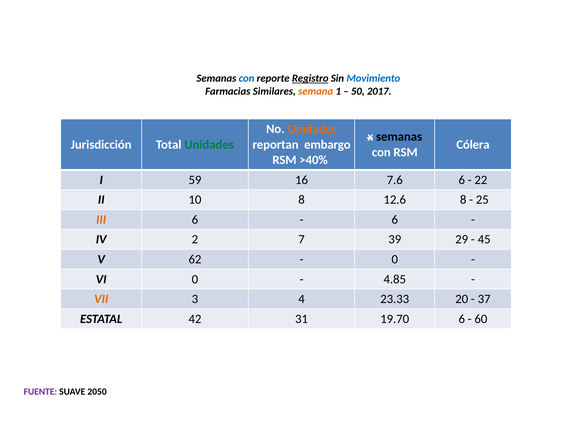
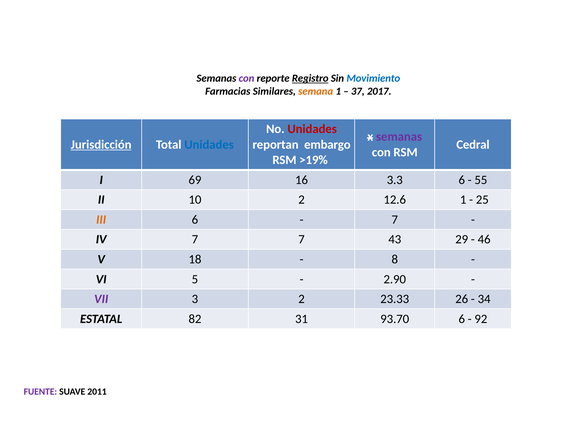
con at (247, 78) colour: blue -> purple
50: 50 -> 37
Unidades at (312, 129) colour: orange -> red
semanas at (399, 137) colour: black -> purple
Jurisdicción underline: none -> present
Unidades at (209, 145) colour: green -> blue
Cólera: Cólera -> Cedral
>40%: >40% -> >19%
59: 59 -> 69
7.6: 7.6 -> 3.3
22: 22 -> 55
10 8: 8 -> 2
12.6 8: 8 -> 1
6 at (395, 220): 6 -> 7
IV 2: 2 -> 7
39: 39 -> 43
45: 45 -> 46
62: 62 -> 18
0 at (395, 259): 0 -> 8
VI 0: 0 -> 5
4.85: 4.85 -> 2.90
VII colour: orange -> purple
3 4: 4 -> 2
20: 20 -> 26
37: 37 -> 34
42: 42 -> 82
19.70: 19.70 -> 93.70
60: 60 -> 92
2050: 2050 -> 2011
